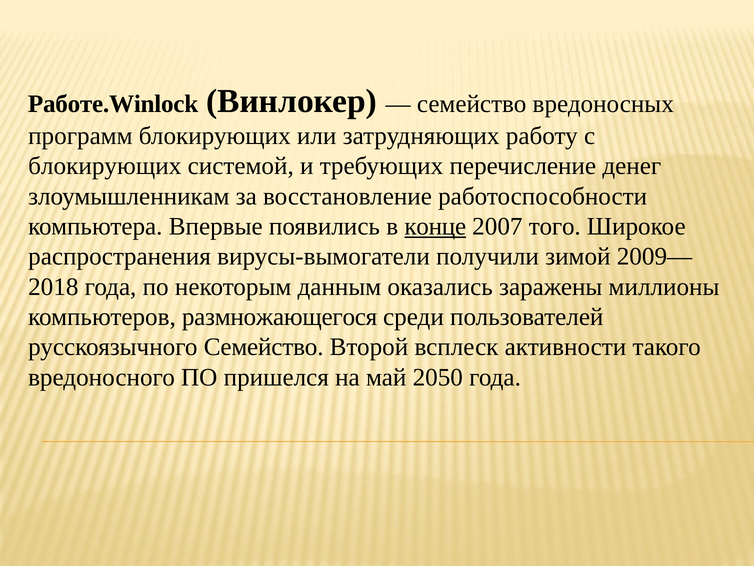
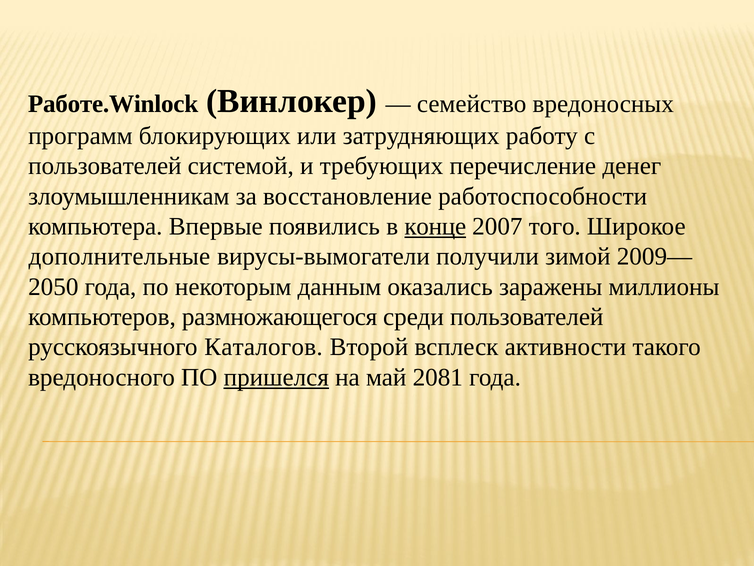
блокирующих at (105, 166): блокирующих -> пользователей
распространения: распространения -> дополнительные
2018: 2018 -> 2050
русскоязычного Семейство: Семейство -> Каталогов
пришелся underline: none -> present
2050: 2050 -> 2081
